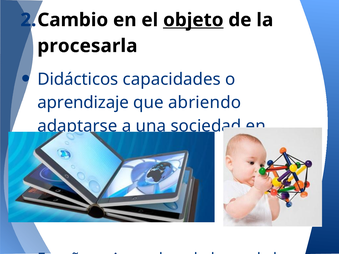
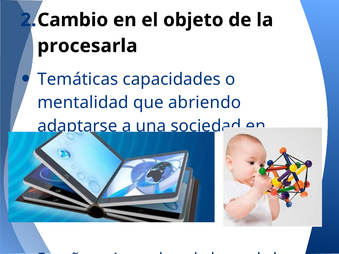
objeto underline: present -> none
Didácticos: Didácticos -> Temáticas
aprendizaje: aprendizaje -> mentalidad
